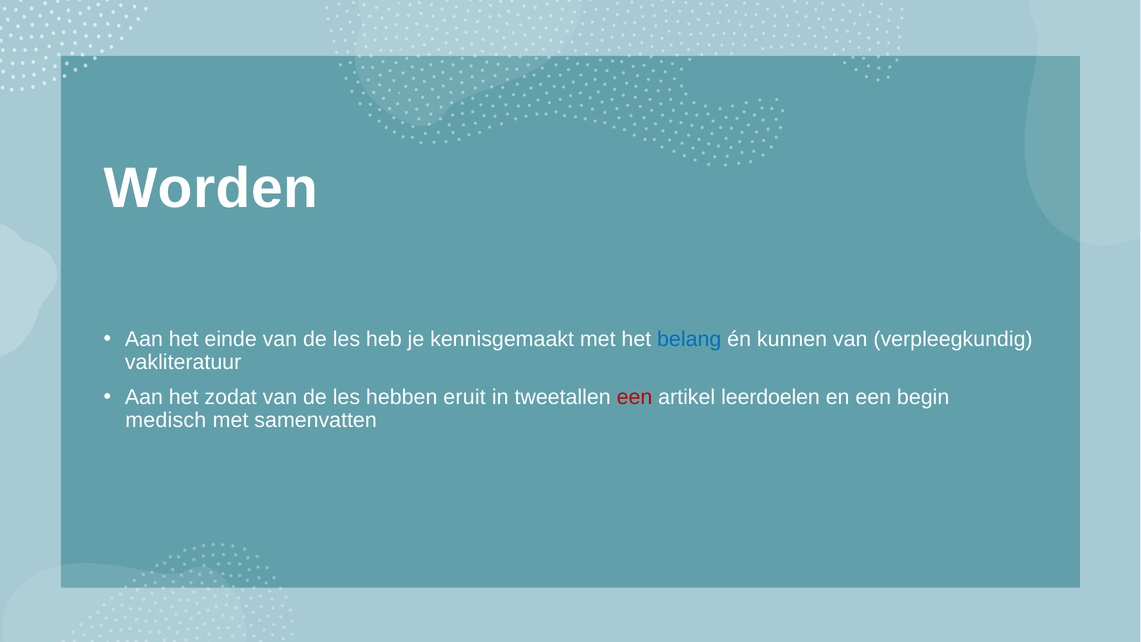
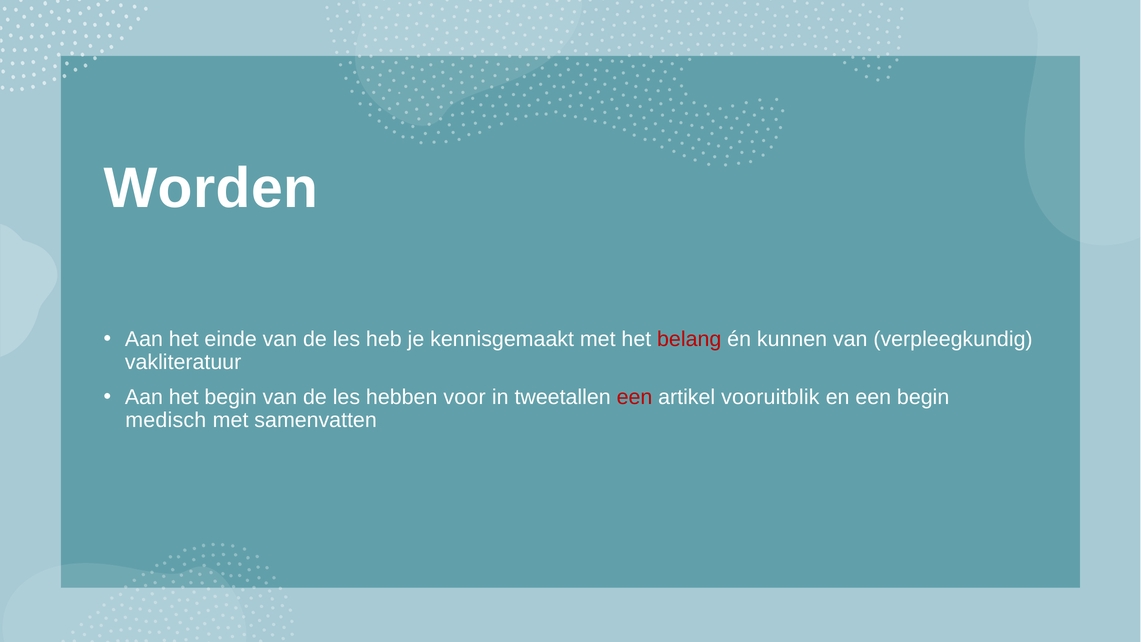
belang colour: blue -> red
het zodat: zodat -> begin
eruit: eruit -> voor
leerdoelen: leerdoelen -> vooruitblik
